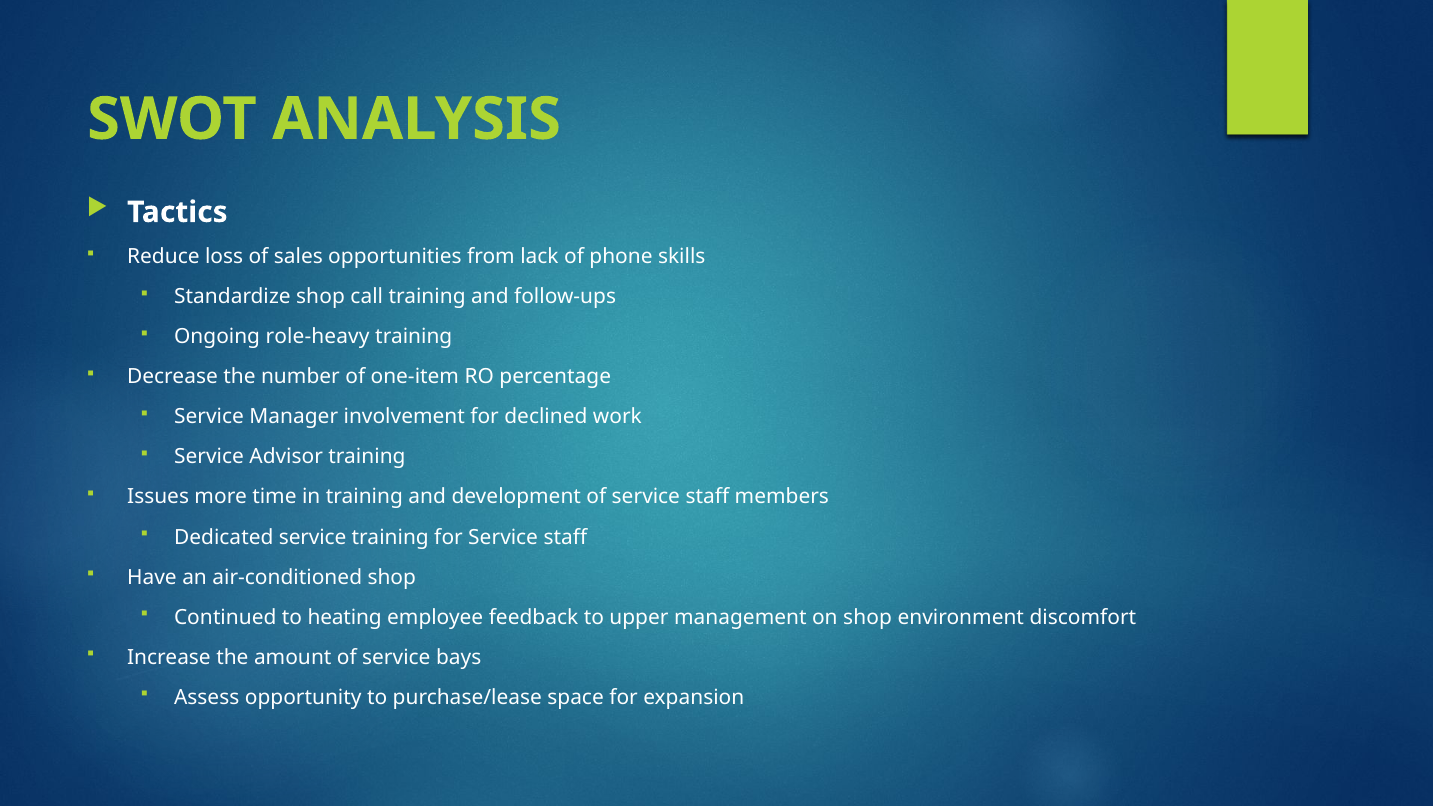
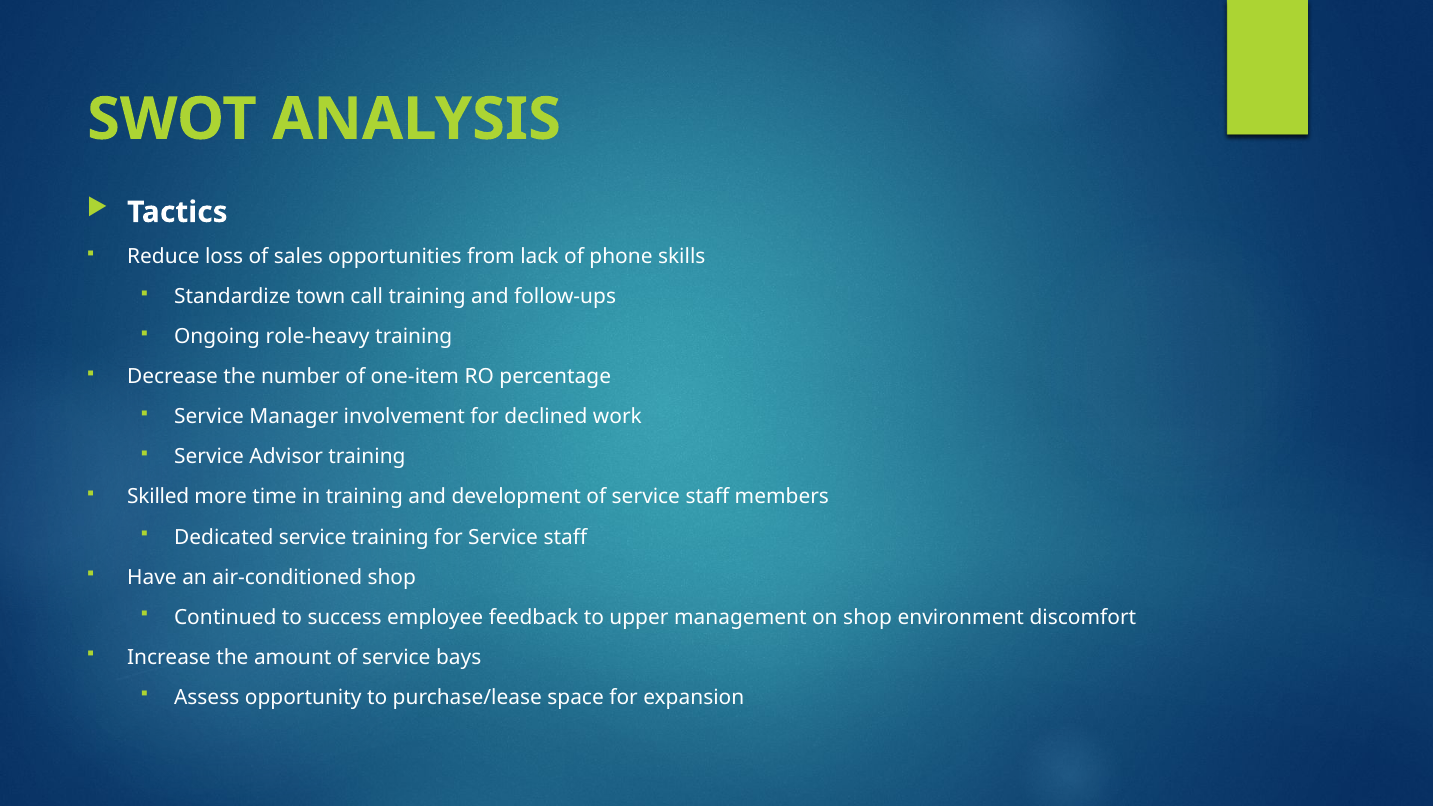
Standardize shop: shop -> town
Issues: Issues -> Skilled
heating: heating -> success
